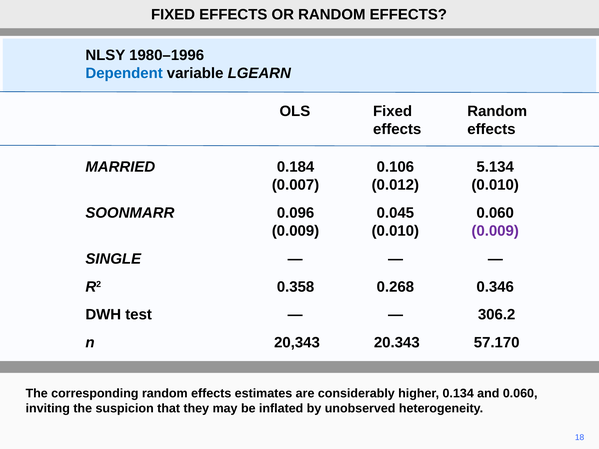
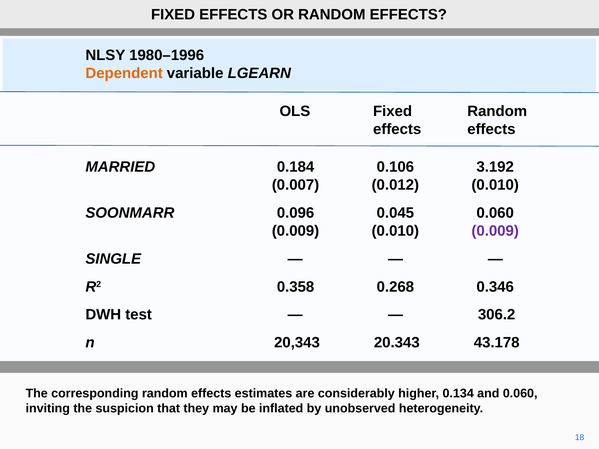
Dependent colour: blue -> orange
5.134: 5.134 -> 3.192
57.170: 57.170 -> 43.178
